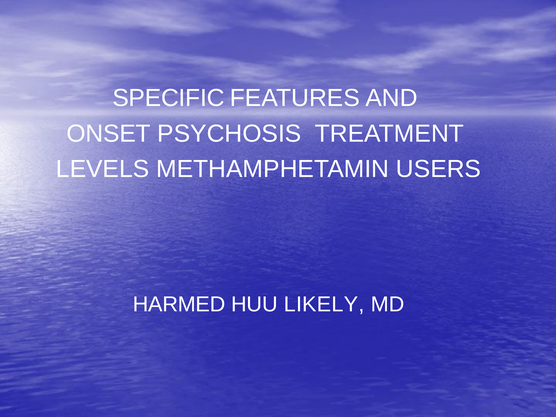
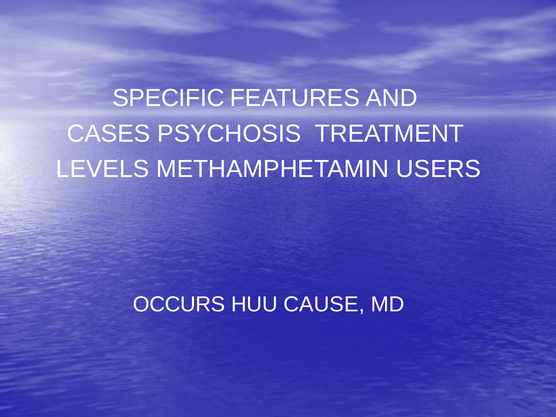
ONSET: ONSET -> CASES
HARMED: HARMED -> OCCURS
LIKELY: LIKELY -> CAUSE
